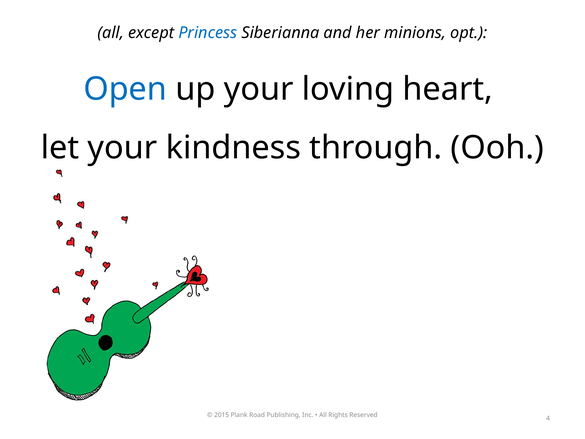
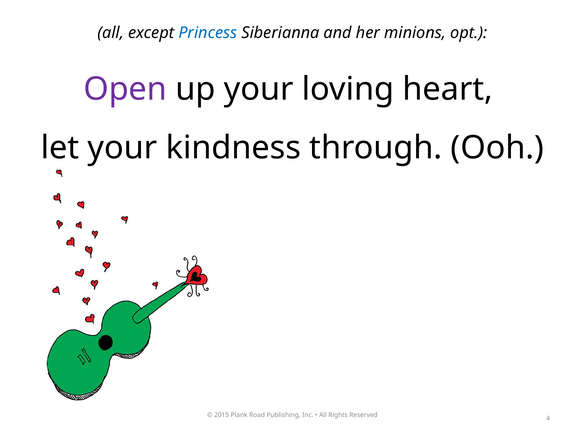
Open colour: blue -> purple
